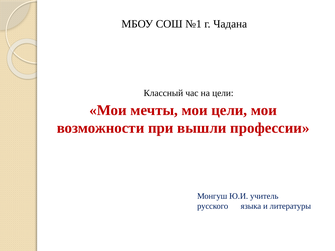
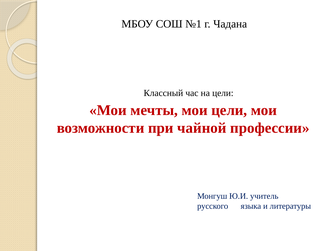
вышли: вышли -> чайной
